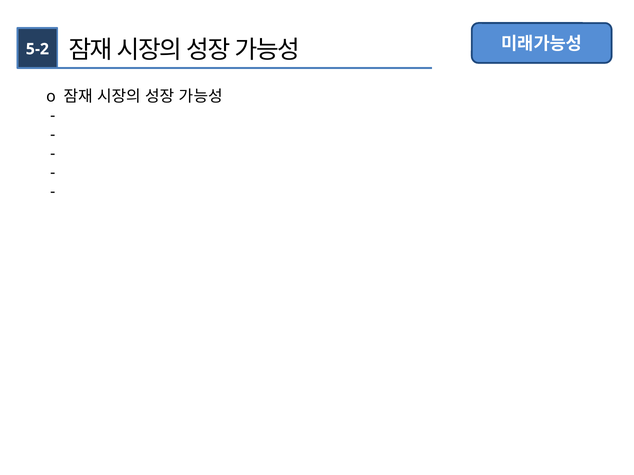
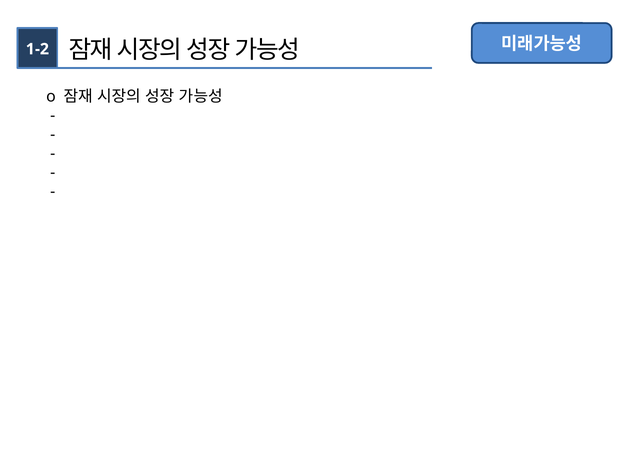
5-2: 5-2 -> 1-2
